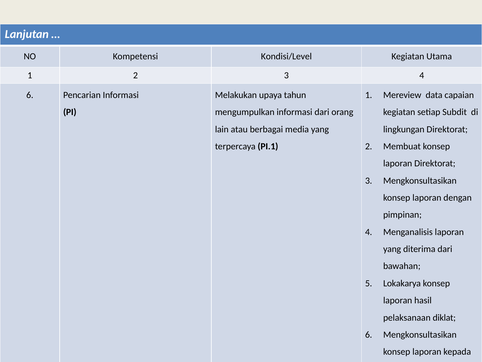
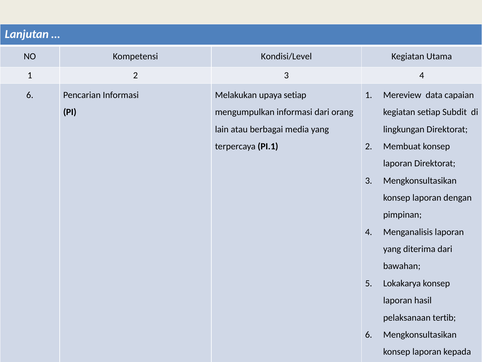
upaya tahun: tahun -> setiap
diklat: diklat -> tertib
